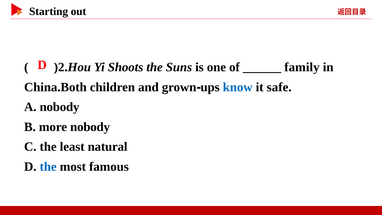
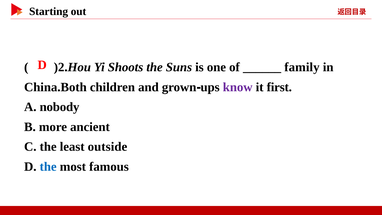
know colour: blue -> purple
safe: safe -> first
more nobody: nobody -> ancient
natural: natural -> outside
